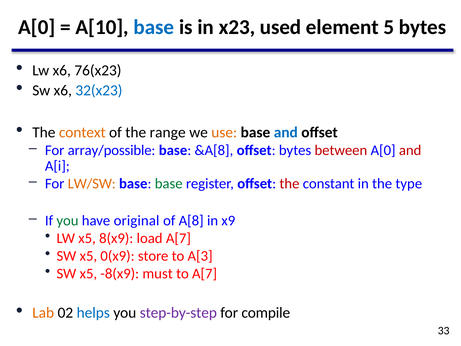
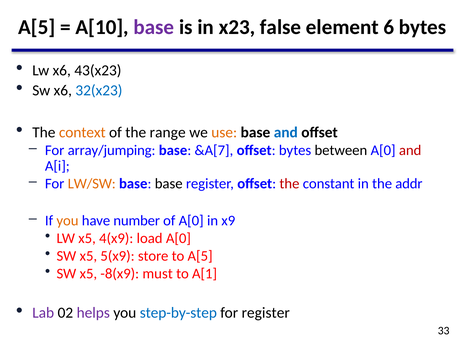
A[0 at (37, 27): A[0 -> A[5
base at (154, 27) colour: blue -> purple
used: used -> false
5: 5 -> 6
76(x23: 76(x23 -> 43(x23
array/possible: array/possible -> array/jumping
&A[8: &A[8 -> &A[7
between colour: red -> black
base at (169, 184) colour: green -> black
type: type -> addr
you at (67, 221) colour: green -> orange
original: original -> number
of A[8: A[8 -> A[0
8(x9: 8(x9 -> 4(x9
load A[7: A[7 -> A[0
0(x9: 0(x9 -> 5(x9
to A[3: A[3 -> A[5
to A[7: A[7 -> A[1
Lab colour: orange -> purple
helps colour: blue -> purple
step-by-step colour: purple -> blue
for compile: compile -> register
